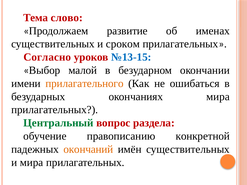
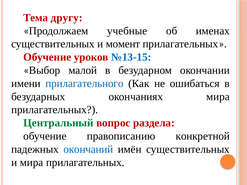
слово: слово -> другу
развитие: развитие -> учебные
сроком: сроком -> момент
Согласно at (47, 57): Согласно -> Обучение
прилагательного colour: orange -> blue
окончаний colour: orange -> blue
